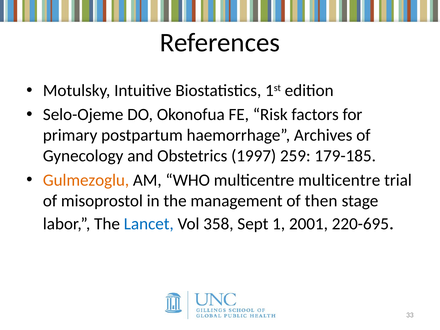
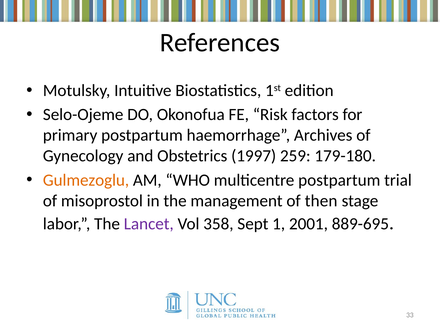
179-185: 179-185 -> 179-180
multicentre multicentre: multicentre -> postpartum
Lancet colour: blue -> purple
220-695: 220-695 -> 889-695
